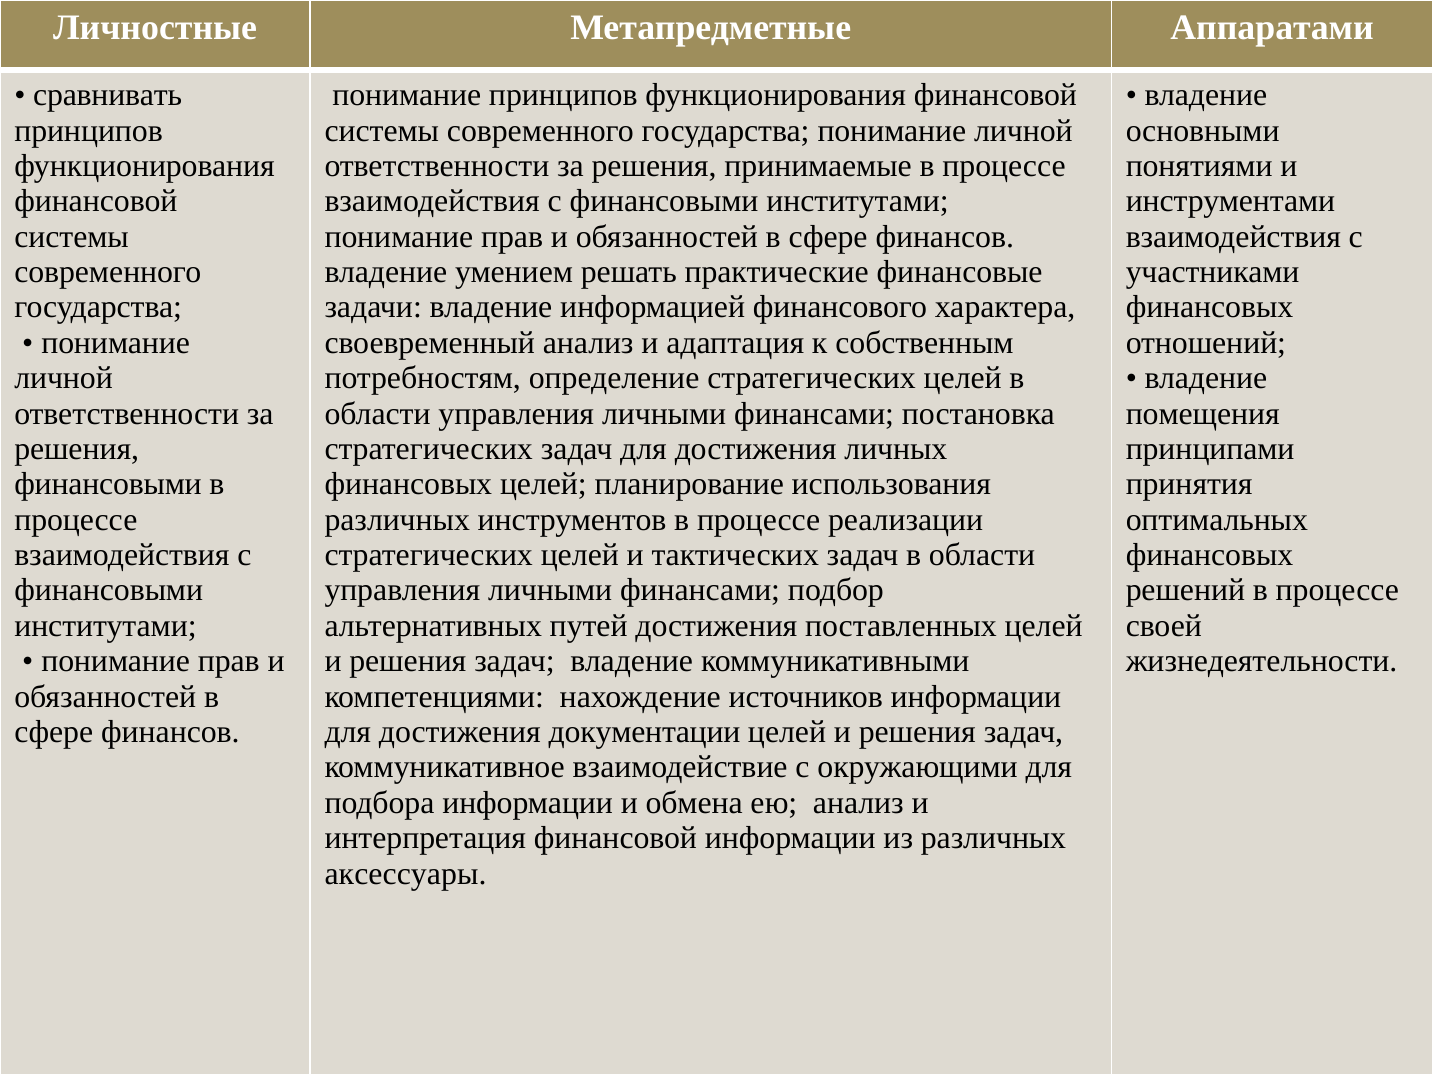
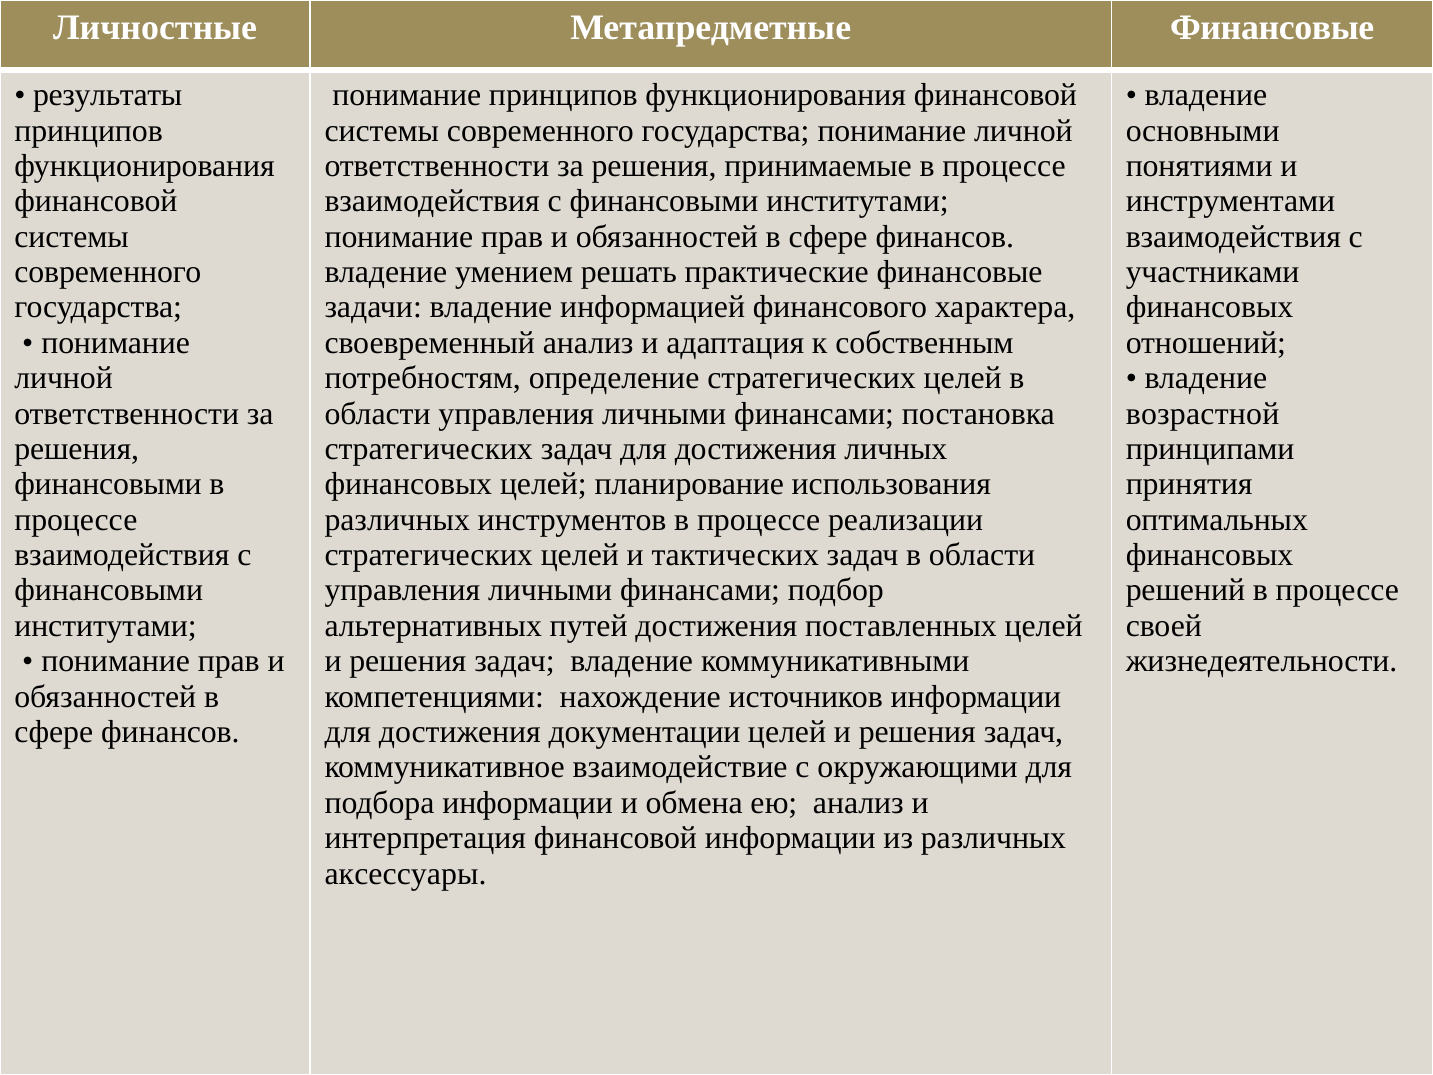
Метапредметные Аппаратами: Аппаратами -> Финансовые
сравнивать: сравнивать -> результаты
помещения: помещения -> возрастной
